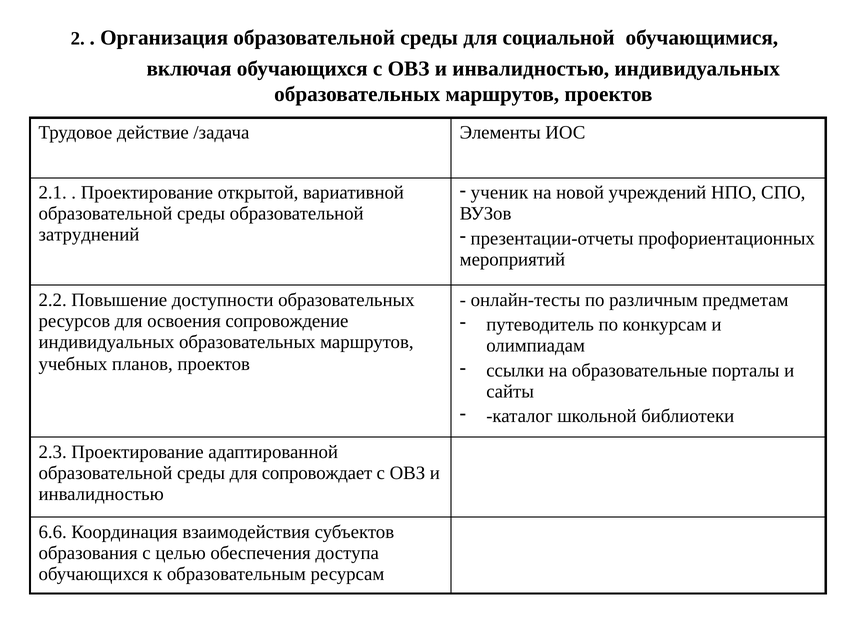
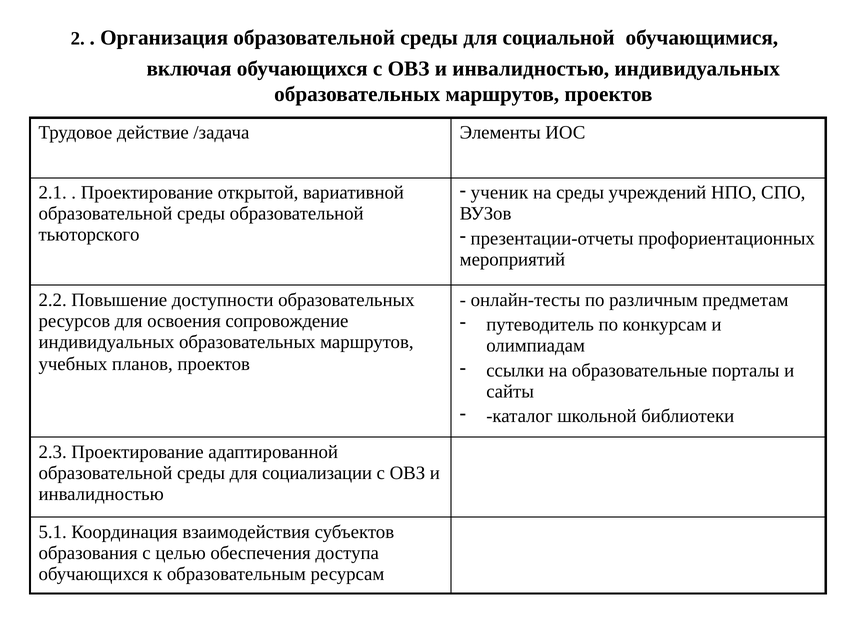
на новой: новой -> среды
затруднений: затруднений -> тьюторского
сопровождает: сопровождает -> социализации
6.6: 6.6 -> 5.1
